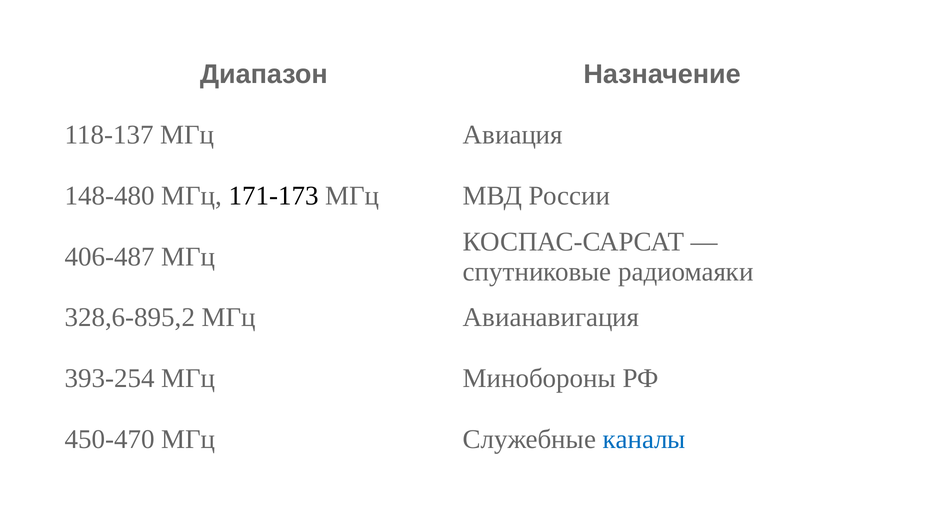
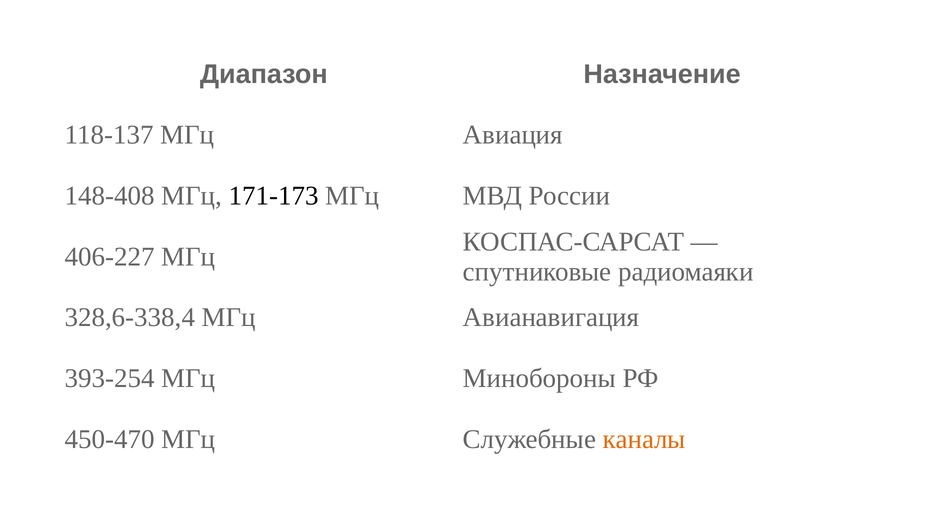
148-480: 148-480 -> 148-408
406-487: 406-487 -> 406-227
328,6-895,2: 328,6-895,2 -> 328,6-338,4
каналы colour: blue -> orange
